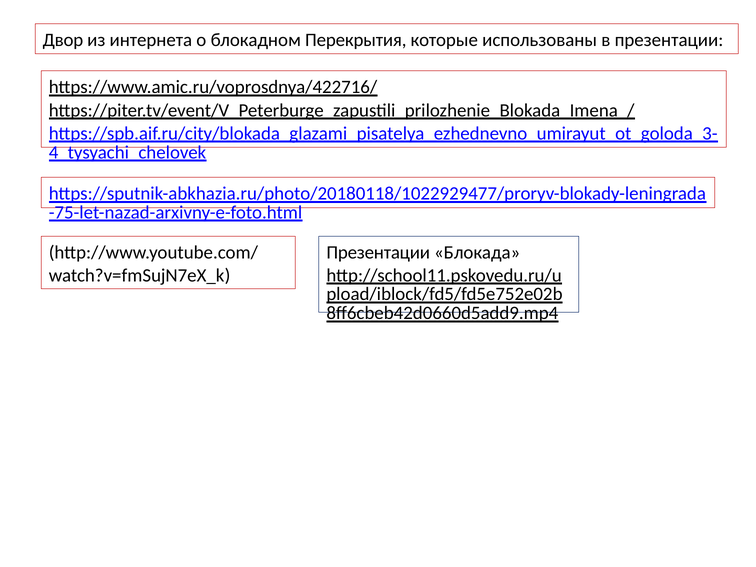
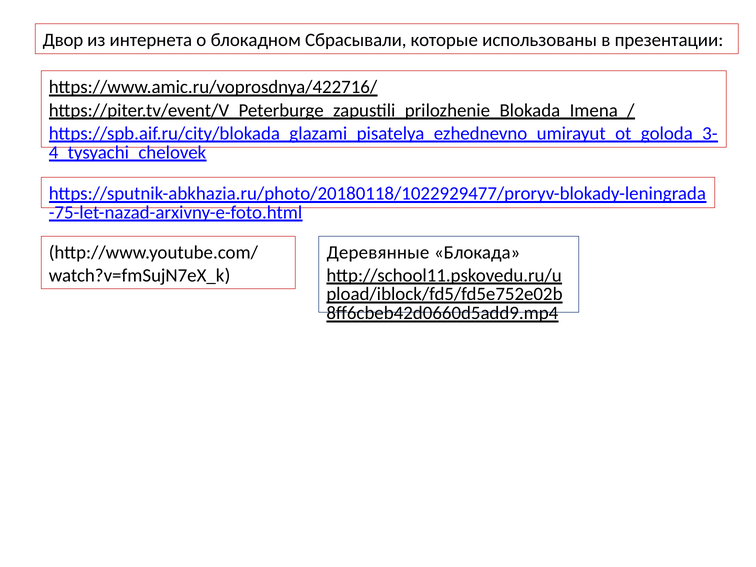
Перекрытия: Перекрытия -> Сбрасывали
Презентации at (378, 253): Презентации -> Деревянные
